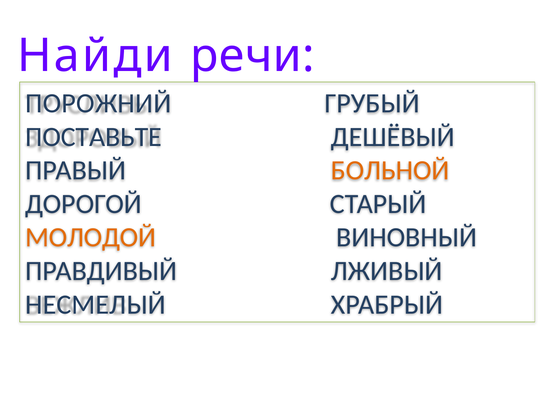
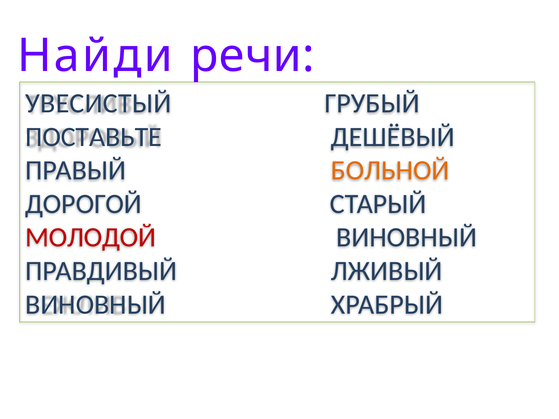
ПОРОЖНИЙ: ПОРОЖНИЙ -> УВЕСИСТЫЙ
МОЛОДОЙ colour: orange -> red
НЕСМЕЛЫЙ at (96, 305): НЕСМЕЛЫЙ -> ВИНОВНЫЙ
